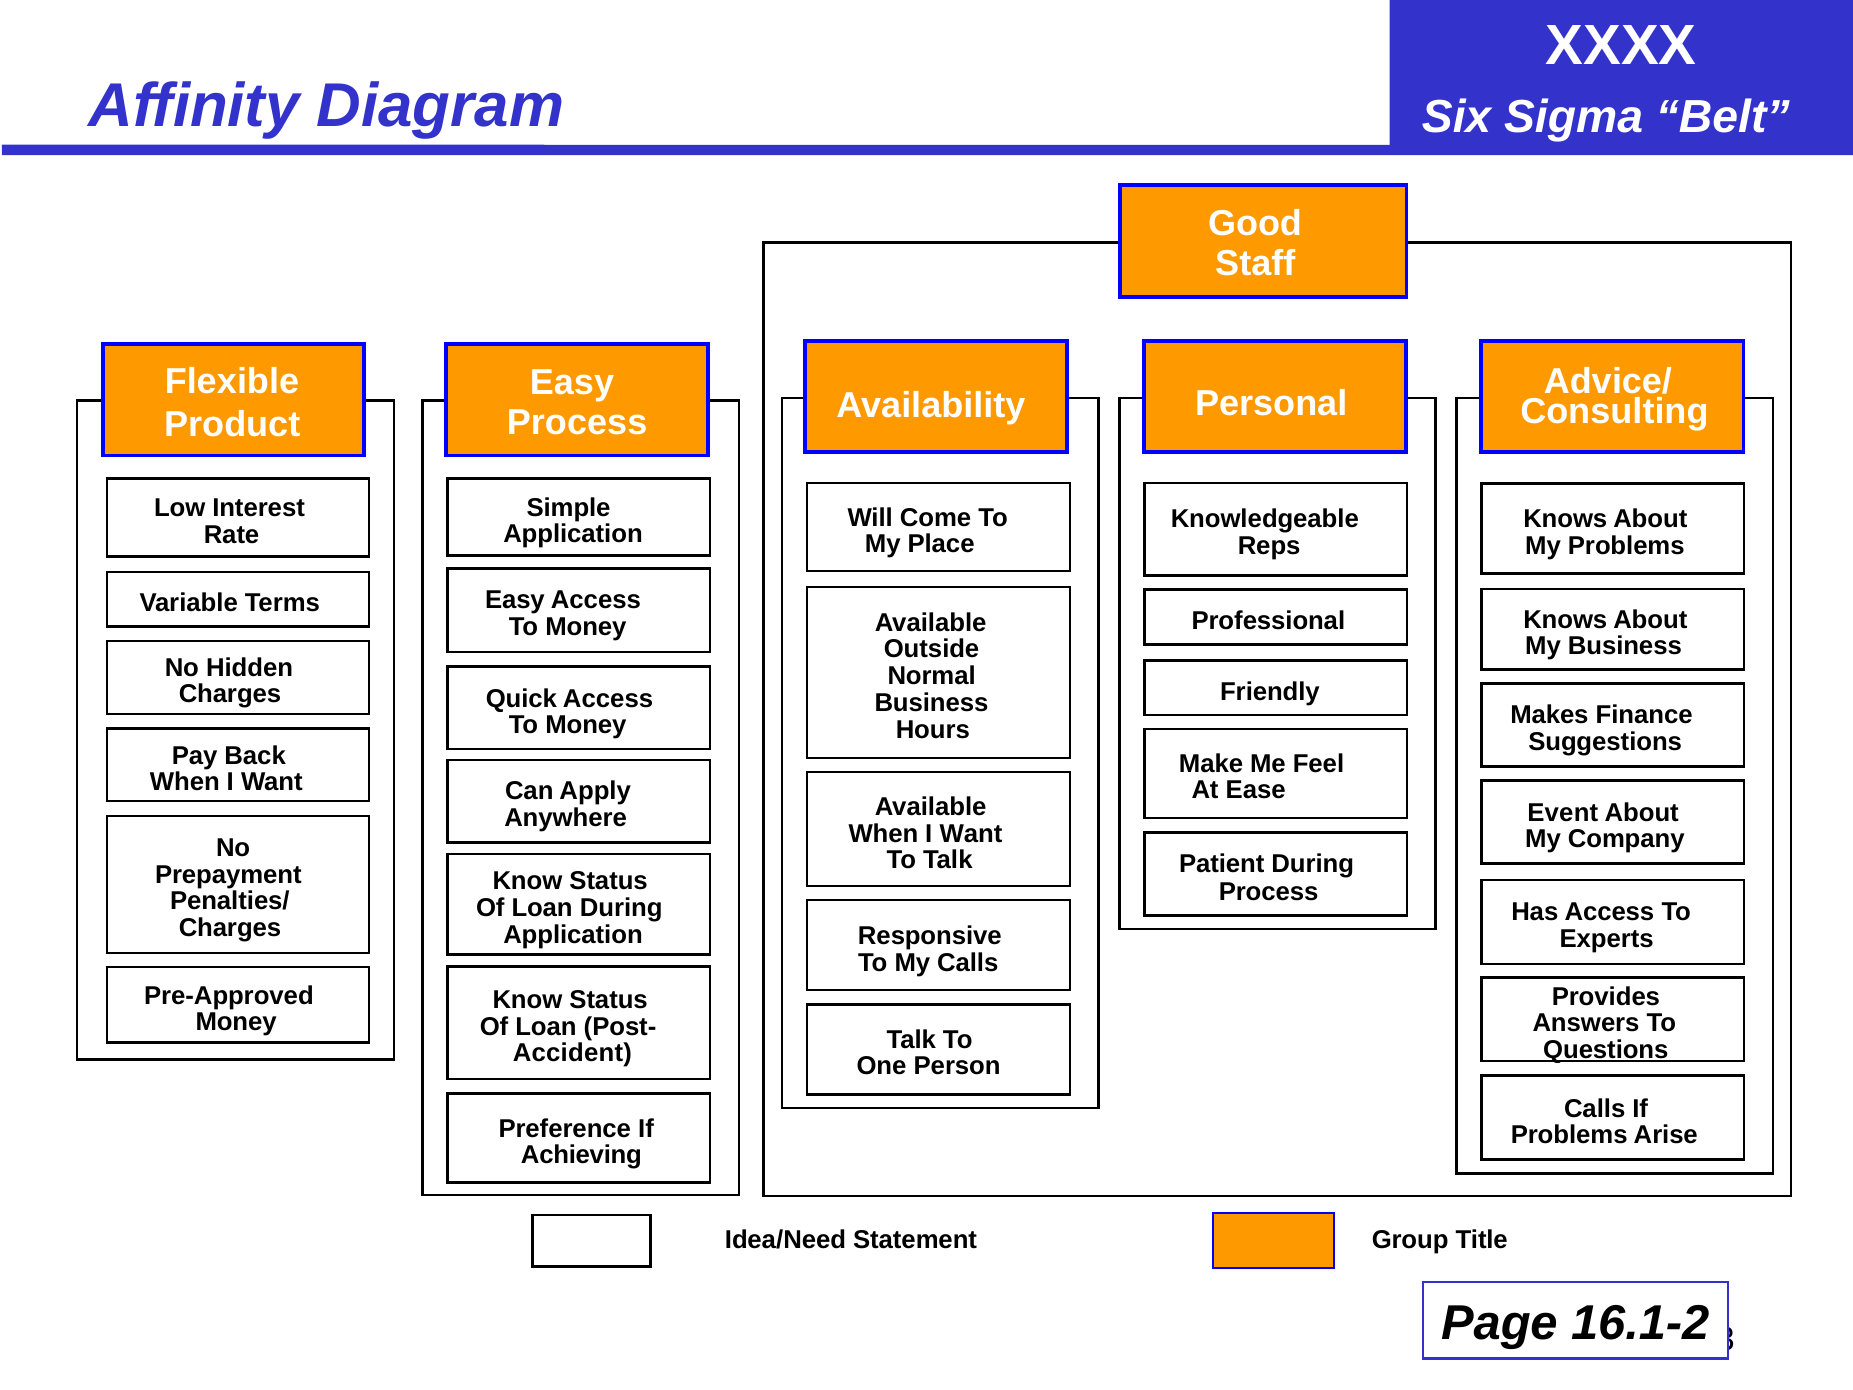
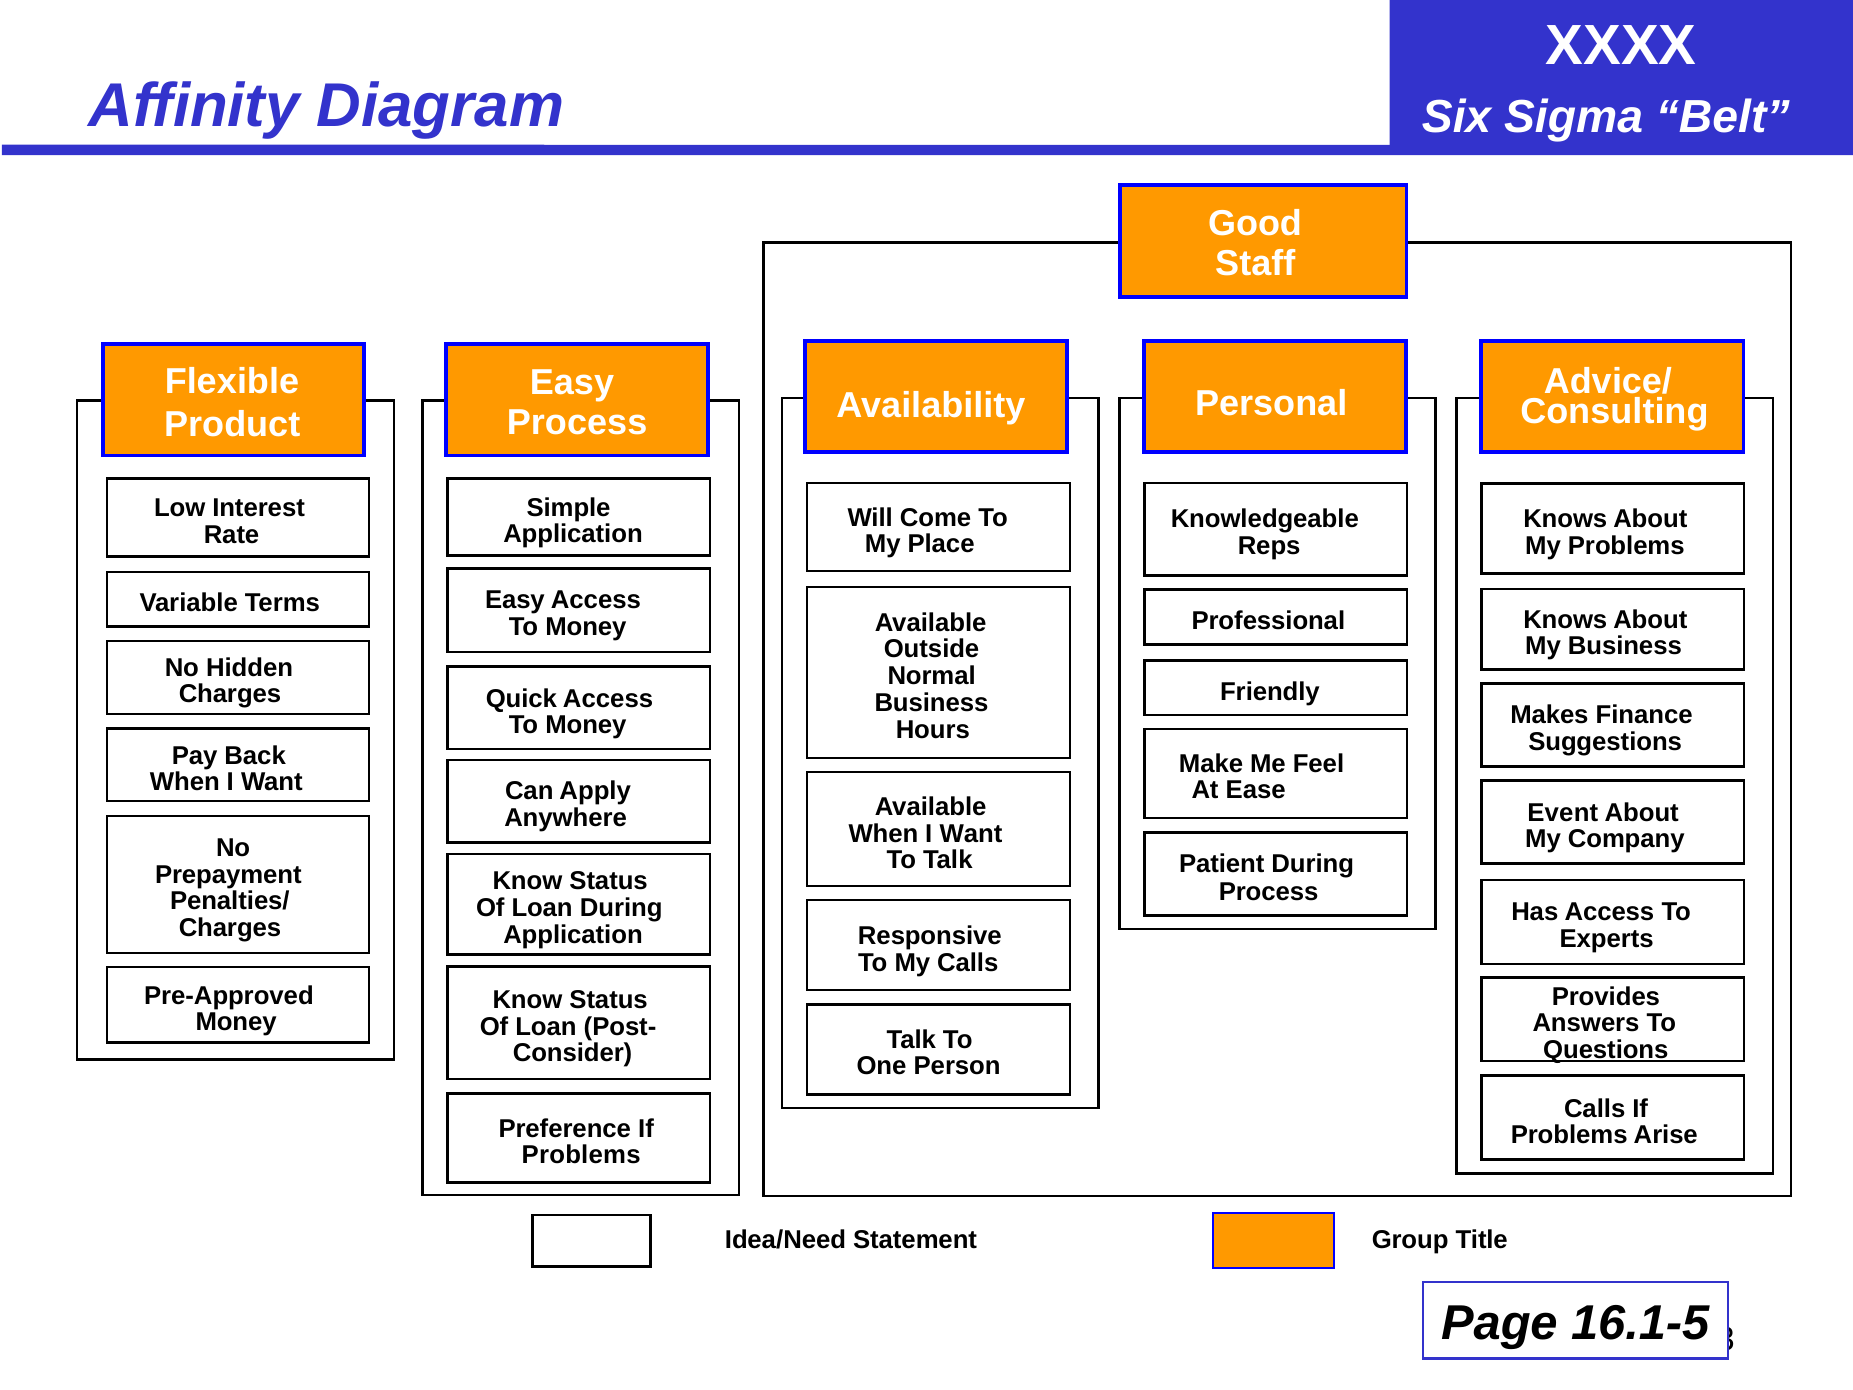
Accident: Accident -> Consider
Achieving at (581, 1155): Achieving -> Problems
16.1-2: 16.1-2 -> 16.1-5
